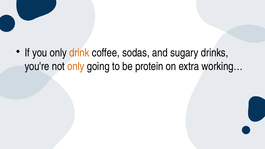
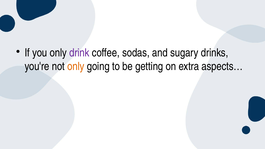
drink colour: orange -> purple
protein: protein -> getting
working…: working… -> aspects…
